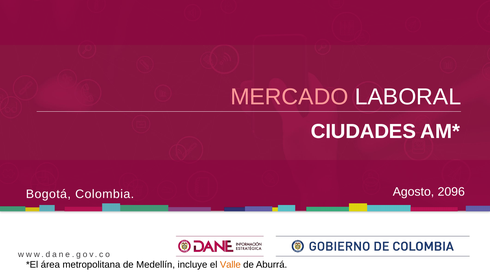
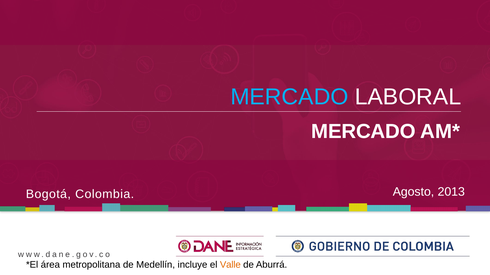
MERCADO at (289, 97) colour: pink -> light blue
CIUDADES at (363, 132): CIUDADES -> MERCADO
2096: 2096 -> 2013
